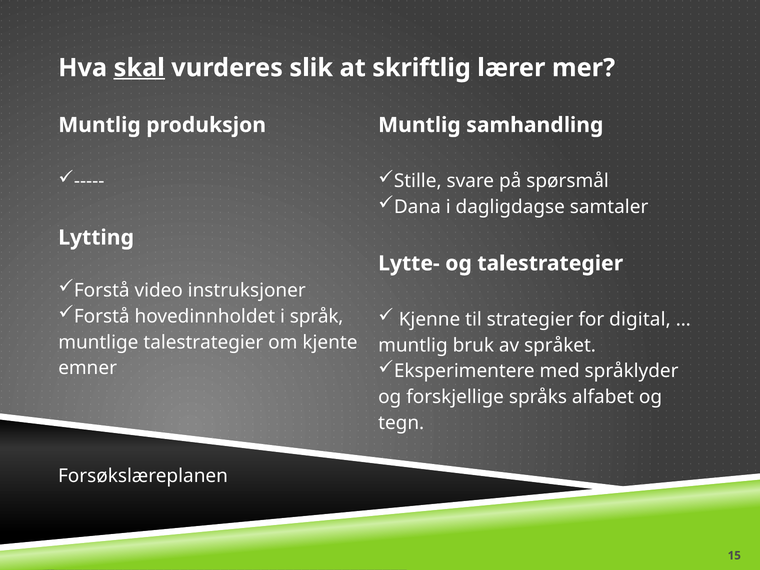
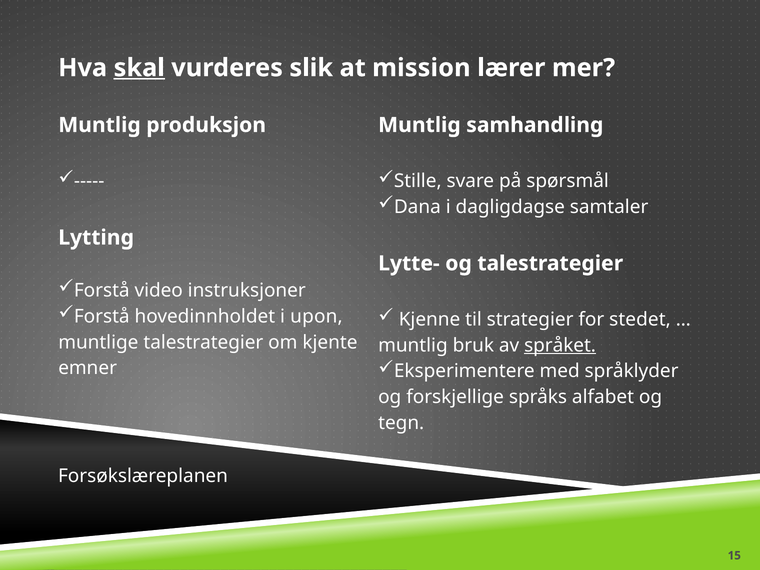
skriftlig: skriftlig -> mission
språk: språk -> upon
digital: digital -> stedet
språket underline: none -> present
